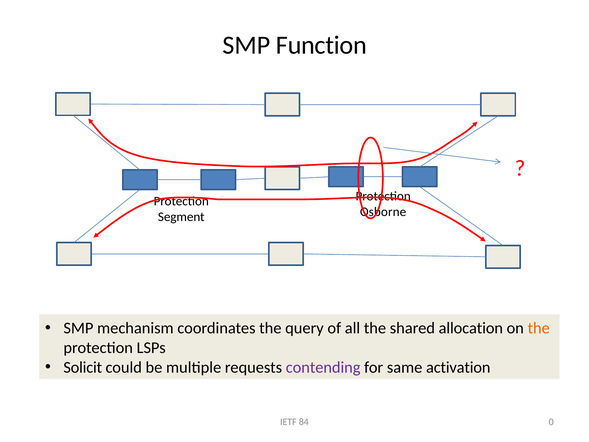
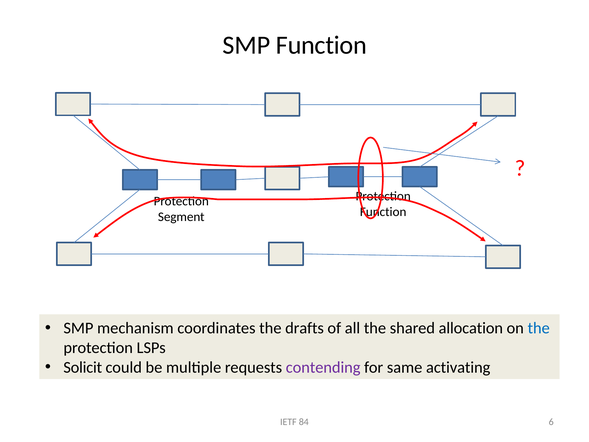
Osborne at (383, 212): Osborne -> Function
query: query -> drafts
the at (539, 328) colour: orange -> blue
activation: activation -> activating
0: 0 -> 6
